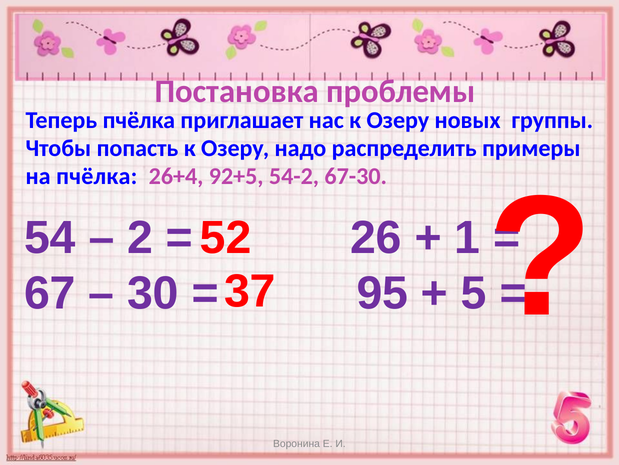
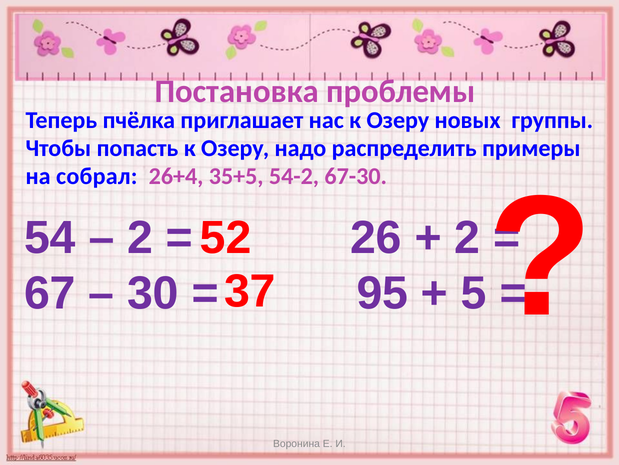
на пчёлка: пчёлка -> собрал
92+5: 92+5 -> 35+5
1 at (467, 237): 1 -> 2
